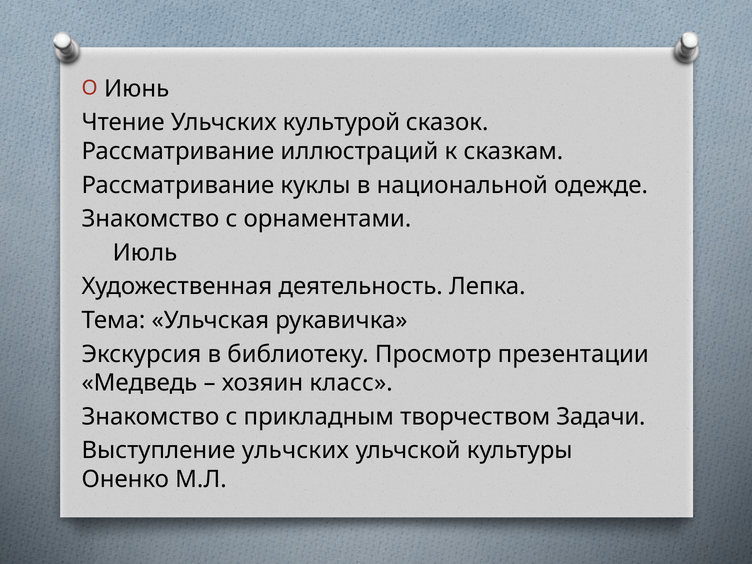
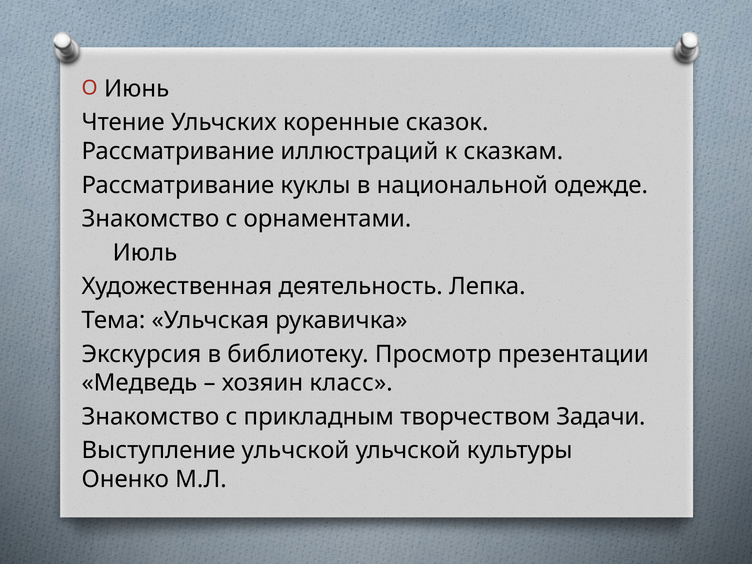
культурой: культурой -> коренные
Выступление ульчских: ульчских -> ульчской
